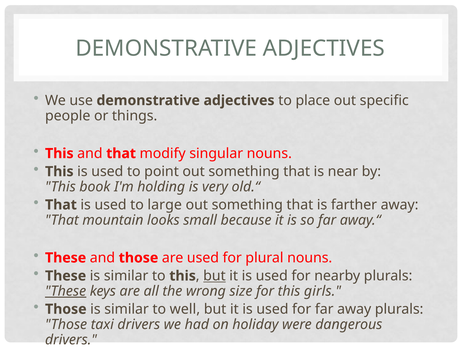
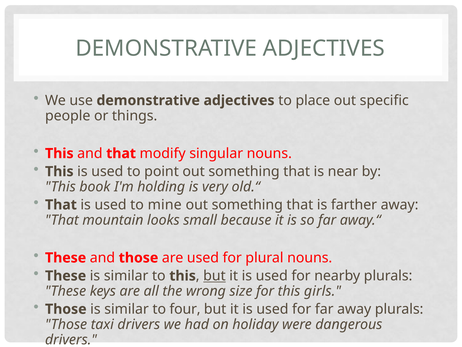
large: large -> mine
These at (66, 291) underline: present -> none
well: well -> four
